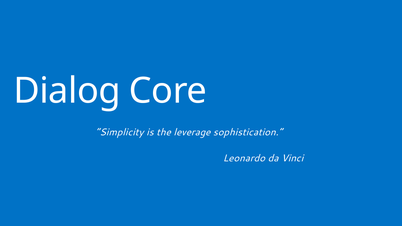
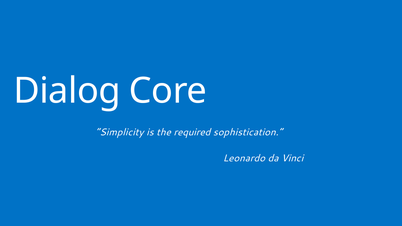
leverage: leverage -> required
